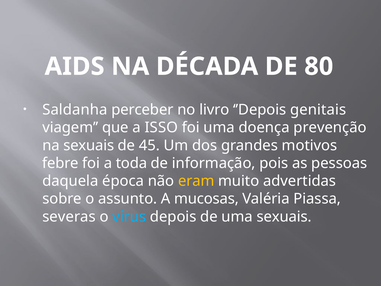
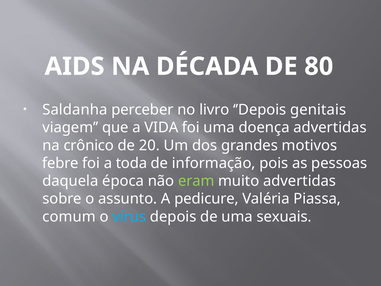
ISSO: ISSO -> VIDA
doença prevenção: prevenção -> advertidas
na sexuais: sexuais -> crônico
45: 45 -> 20
eram colour: yellow -> light green
mucosas: mucosas -> pedicure
severas: severas -> comum
